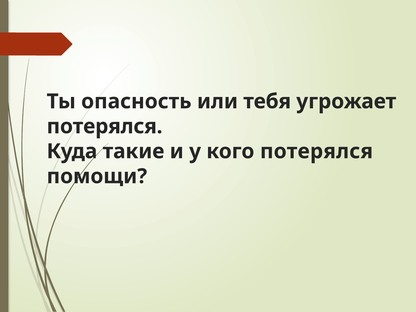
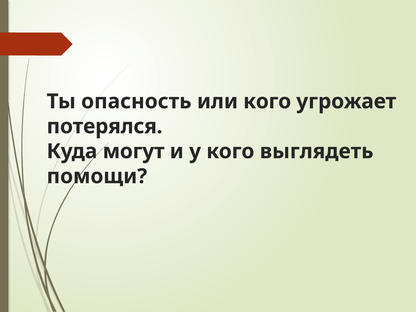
или тебя: тебя -> кого
такие: такие -> могут
кого потерялся: потерялся -> выглядеть
